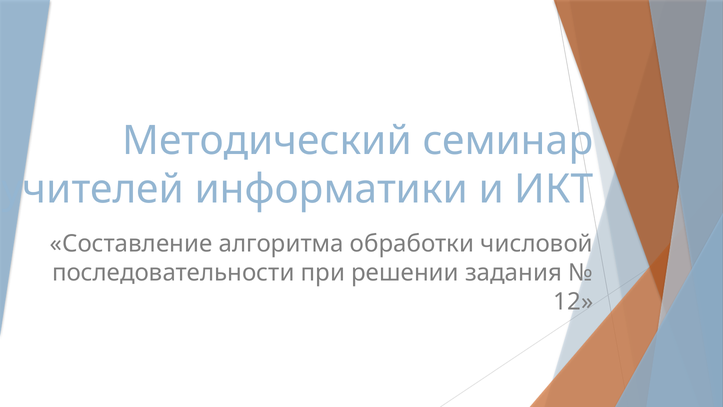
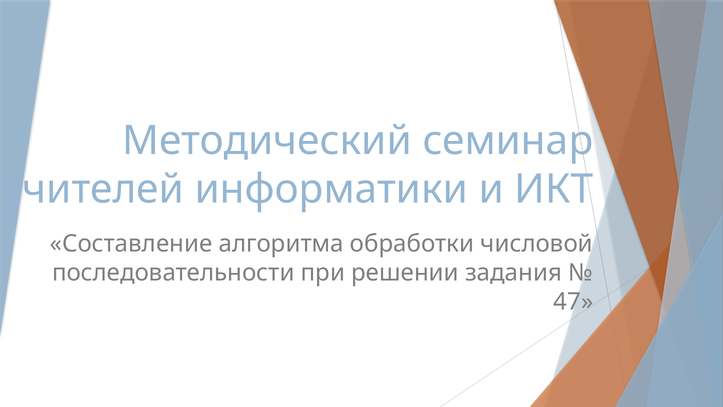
12: 12 -> 47
